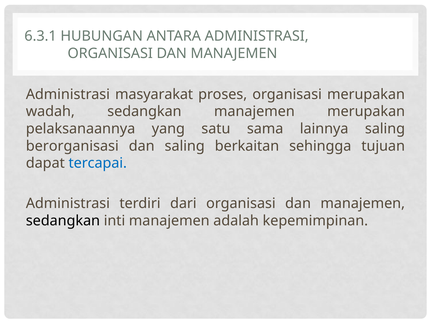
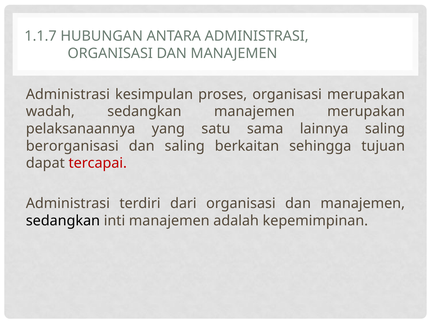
6.3.1: 6.3.1 -> 1.1.7
masyarakat: masyarakat -> kesimpulan
tercapai colour: blue -> red
